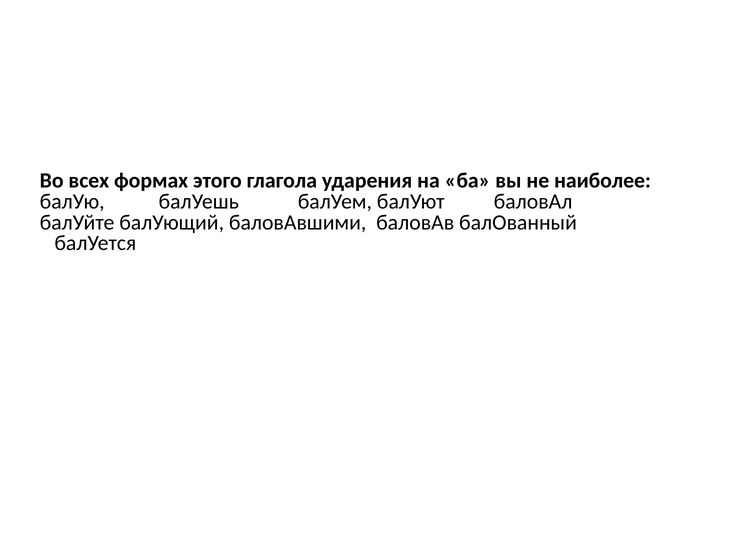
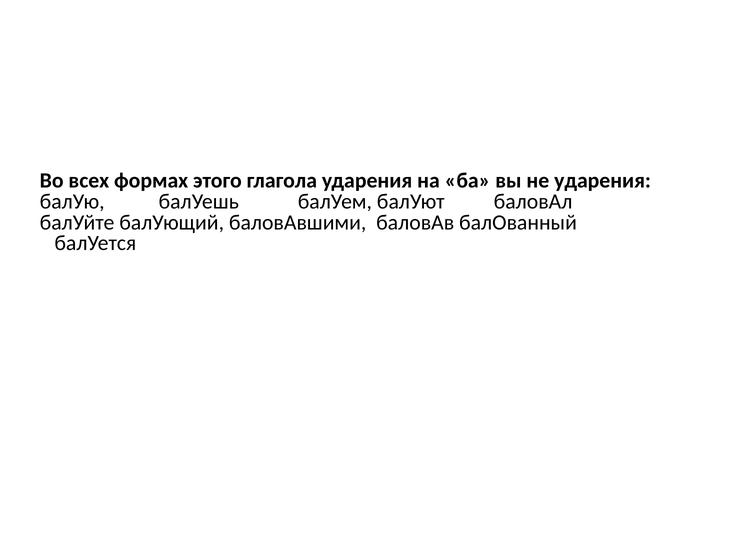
не наиболее: наиболее -> ударения
